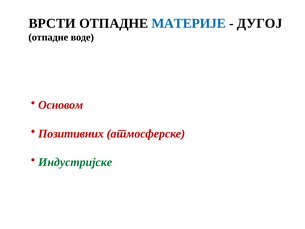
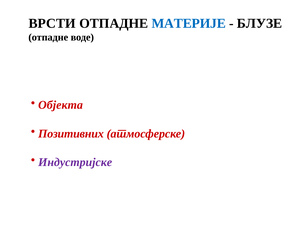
ДУГОЈ: ДУГОЈ -> БЛУЗЕ
Основом: Основом -> Објекта
Индустријске colour: green -> purple
